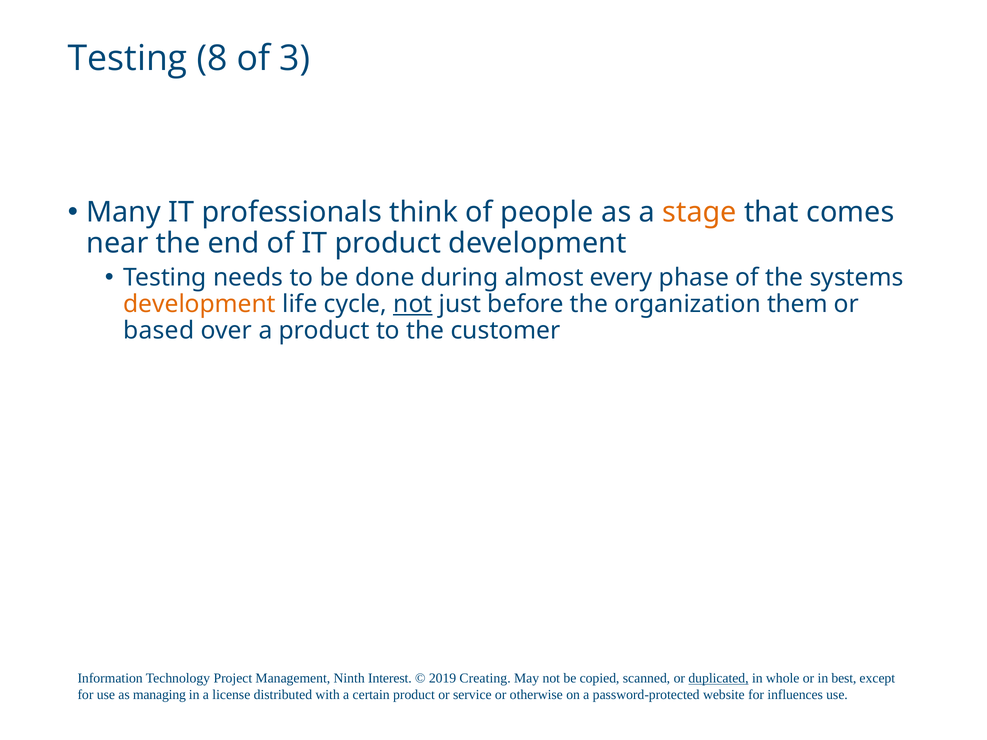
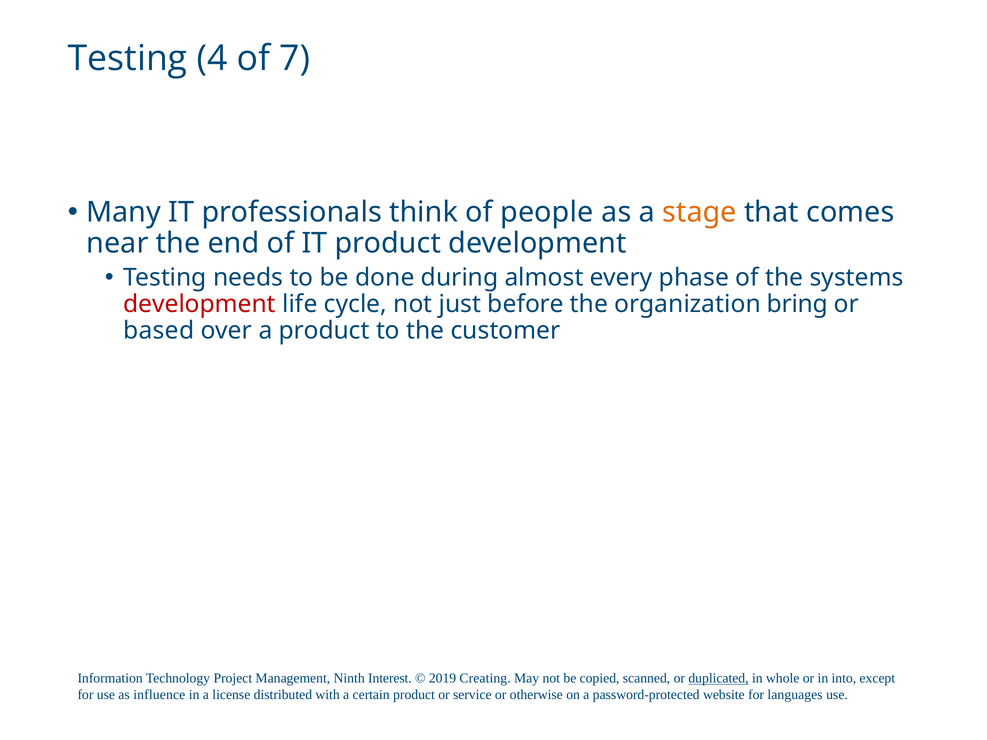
8: 8 -> 4
3: 3 -> 7
development at (200, 304) colour: orange -> red
not at (413, 304) underline: present -> none
them: them -> bring
best: best -> into
managing: managing -> influence
influences: influences -> languages
